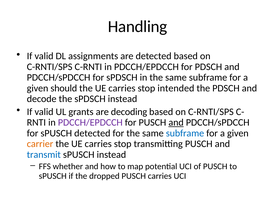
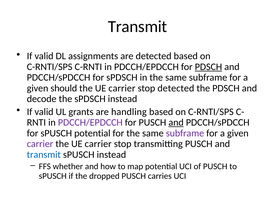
Handling at (138, 27): Handling -> Transmit
PDSCH at (208, 67) underline: none -> present
carries at (122, 88): carries -> carrier
stop intended: intended -> detected
decoding: decoding -> handling
sPUSCH detected: detected -> potential
subframe at (185, 133) colour: blue -> purple
carrier at (40, 144) colour: orange -> purple
carries at (98, 144): carries -> carrier
